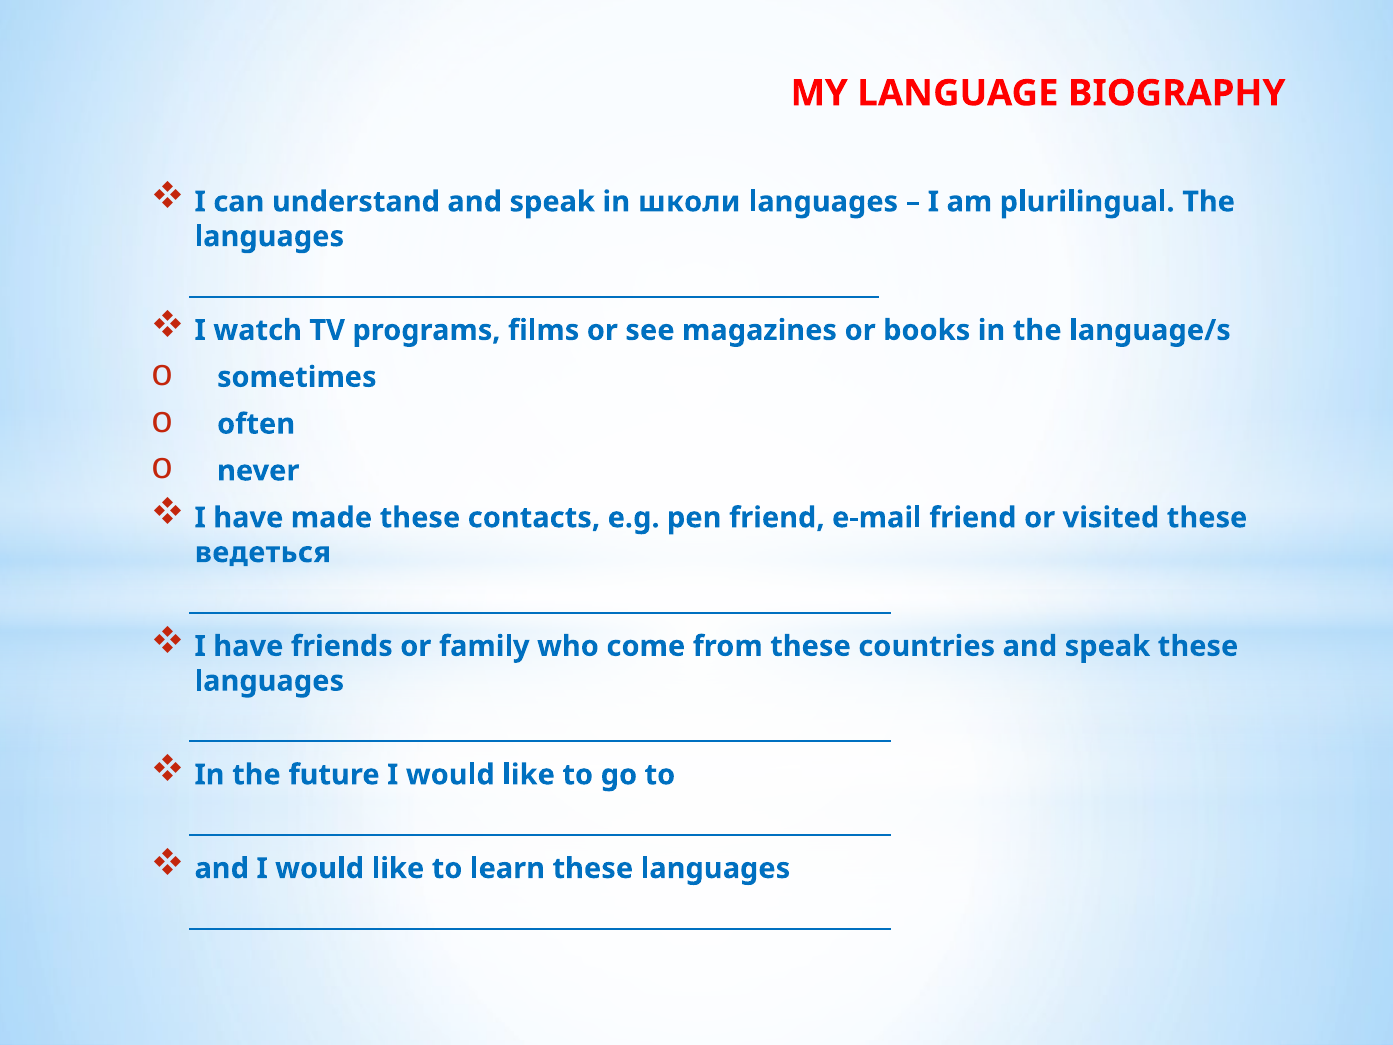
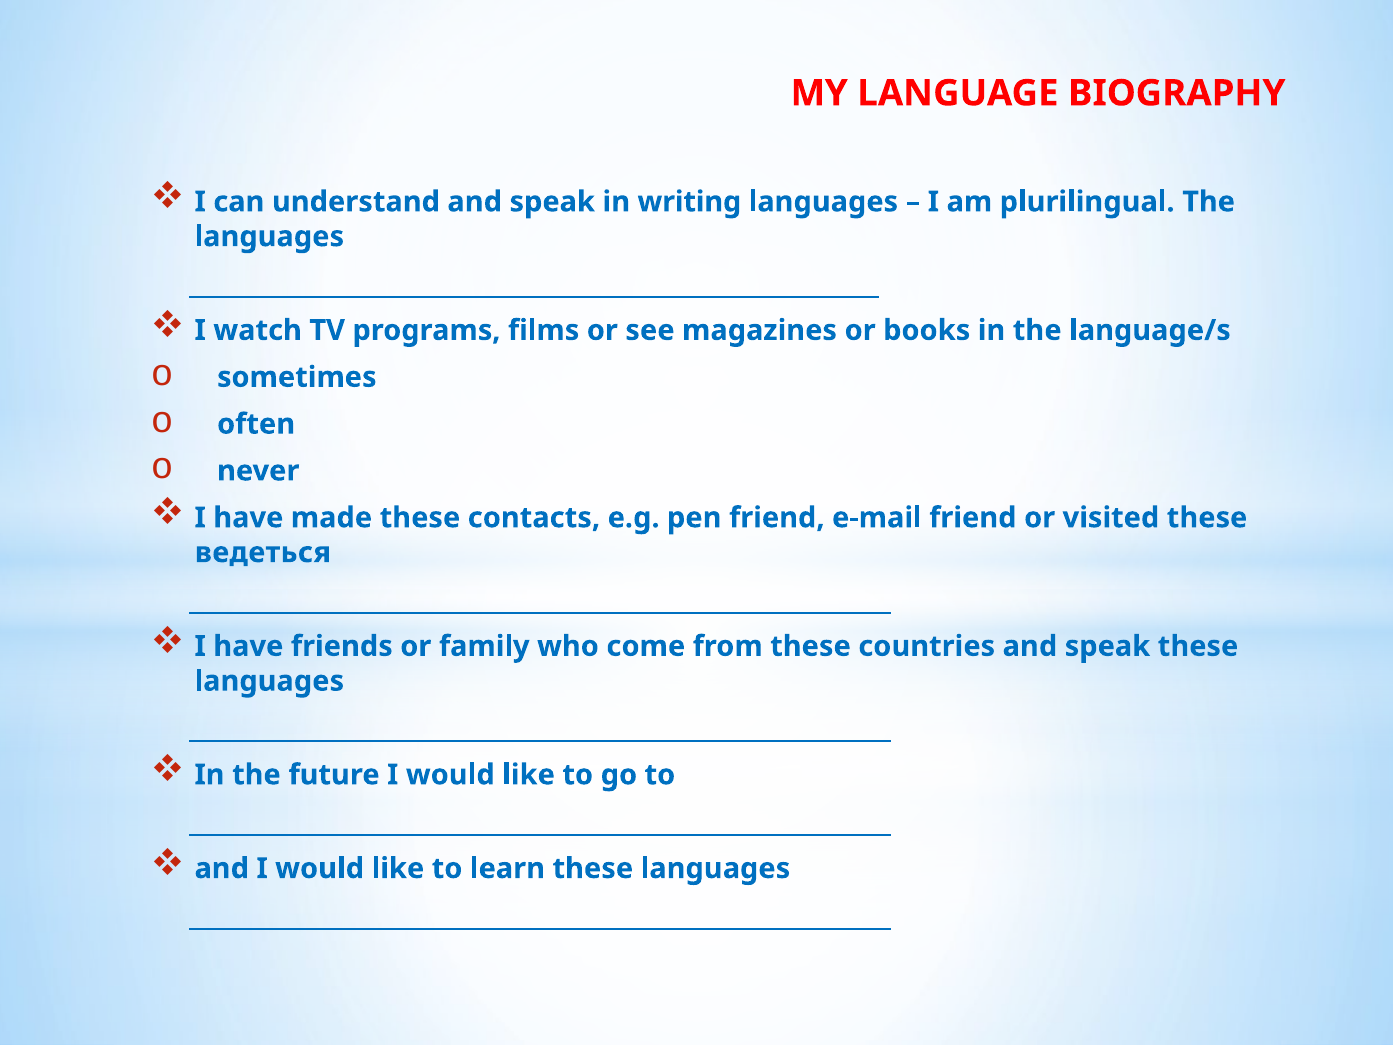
школи: школи -> writing
